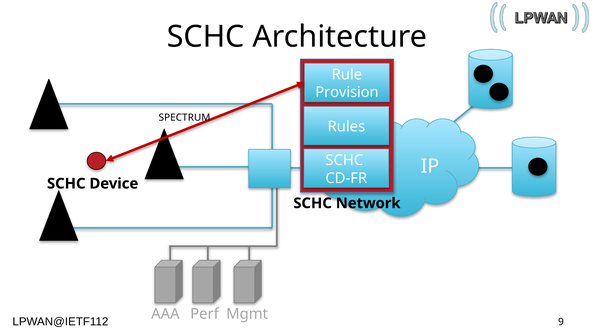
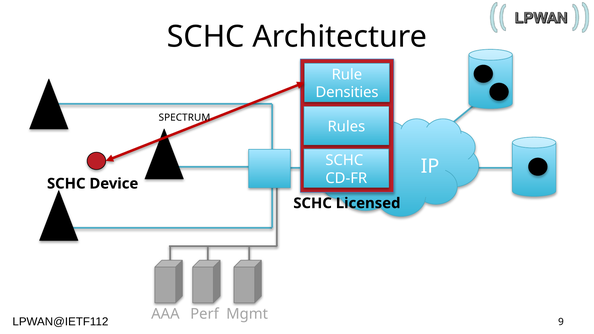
Provision: Provision -> Densities
Network: Network -> Licensed
